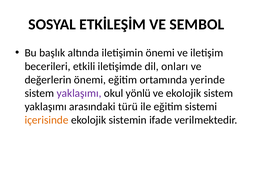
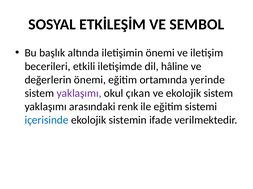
onları: onları -> hâline
yönlü: yönlü -> çıkan
türü: türü -> renk
içerisinde colour: orange -> blue
